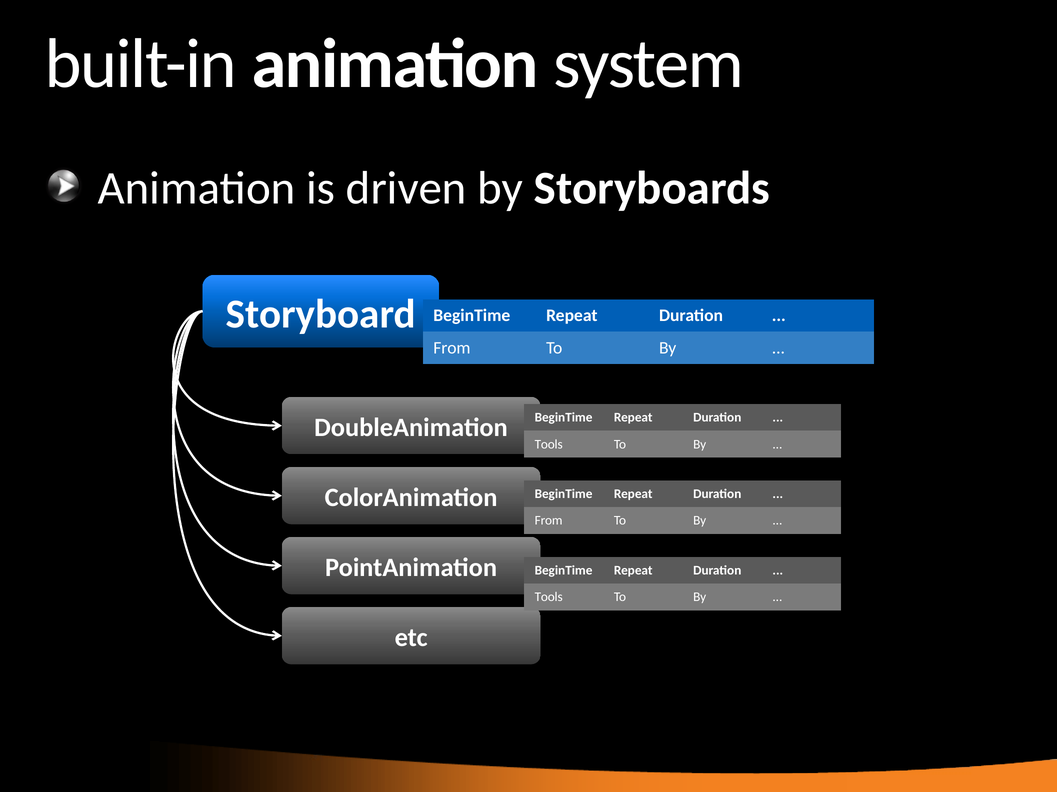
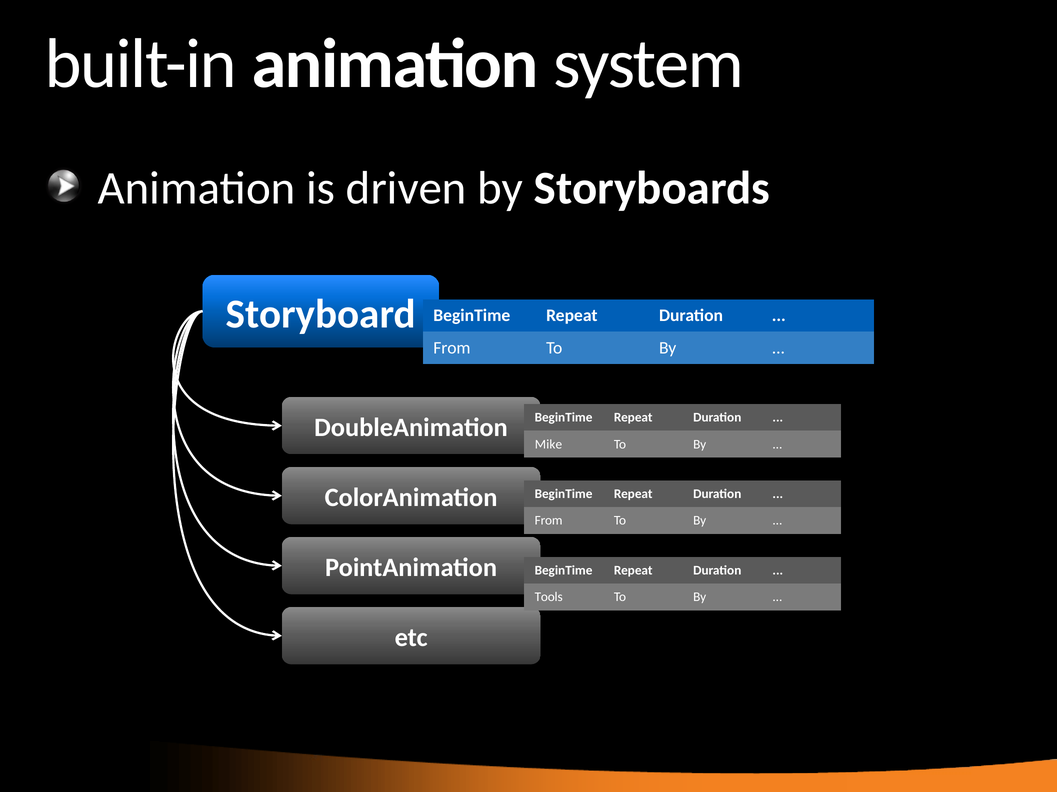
Tools at (549, 445): Tools -> Mike
